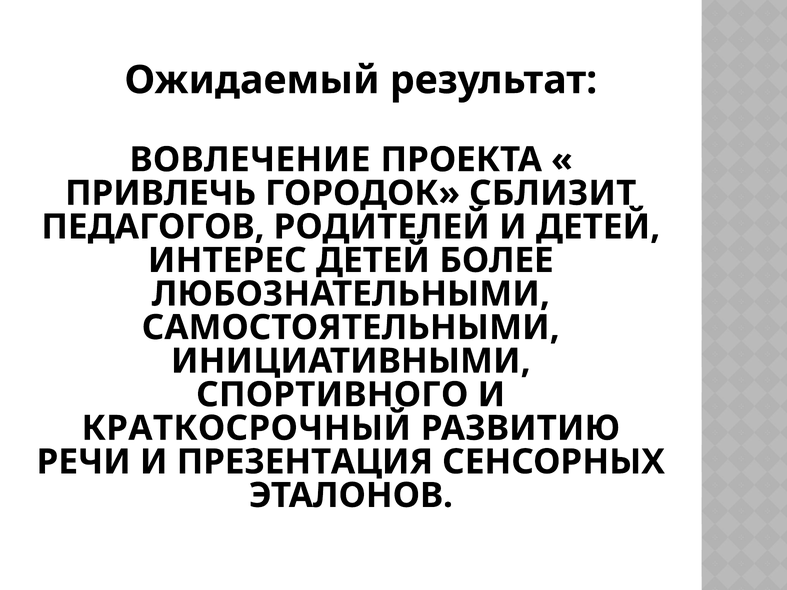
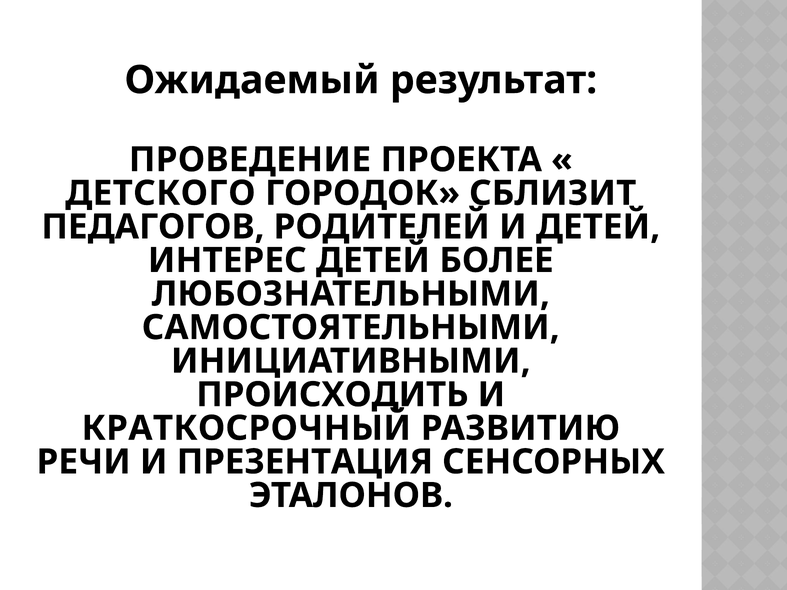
ВОВЛЕЧЕНИЕ: ВОВЛЕЧЕНИЕ -> ПРОВЕДЕНИЕ
ПРИВЛЕЧЬ: ПРИВЛЕЧЬ -> ДЕТСКОГО
СПОРТИВНОГО: СПОРТИВНОГО -> ПРОИСХОДИТЬ
